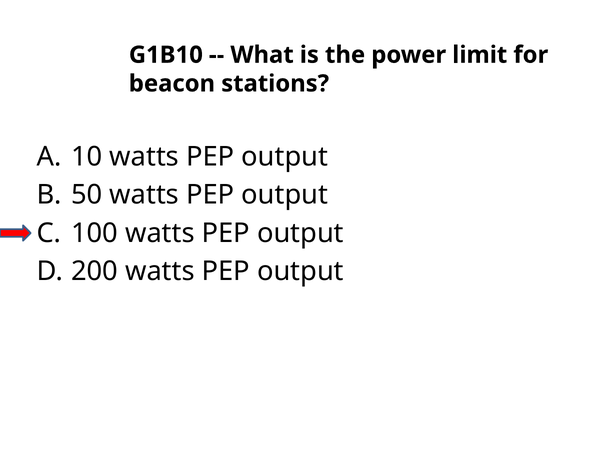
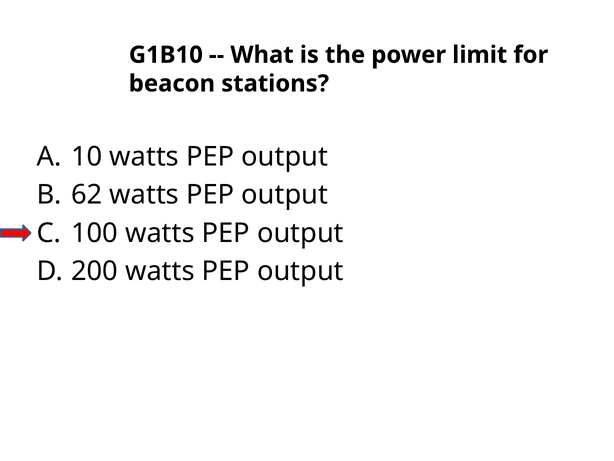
50: 50 -> 62
